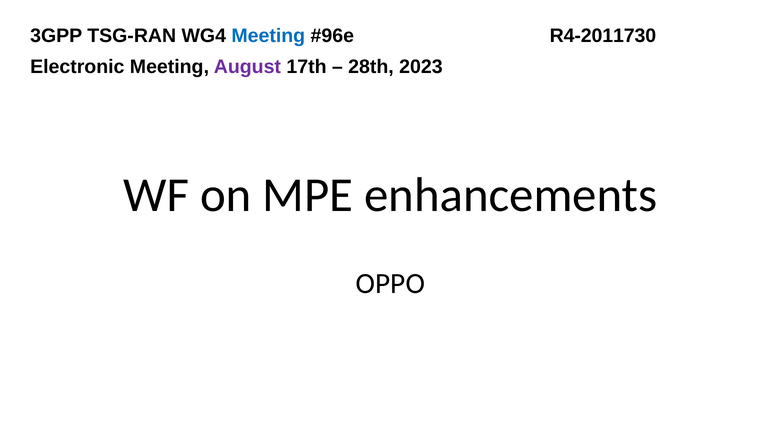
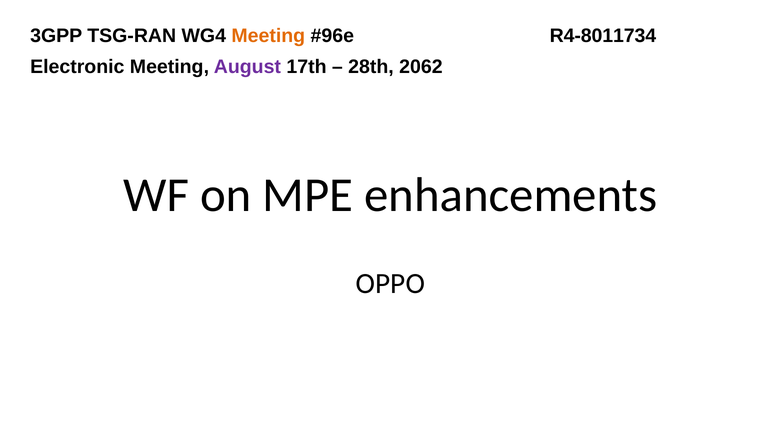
Meeting at (268, 36) colour: blue -> orange
R4-2011730: R4-2011730 -> R4-8011734
2023: 2023 -> 2062
